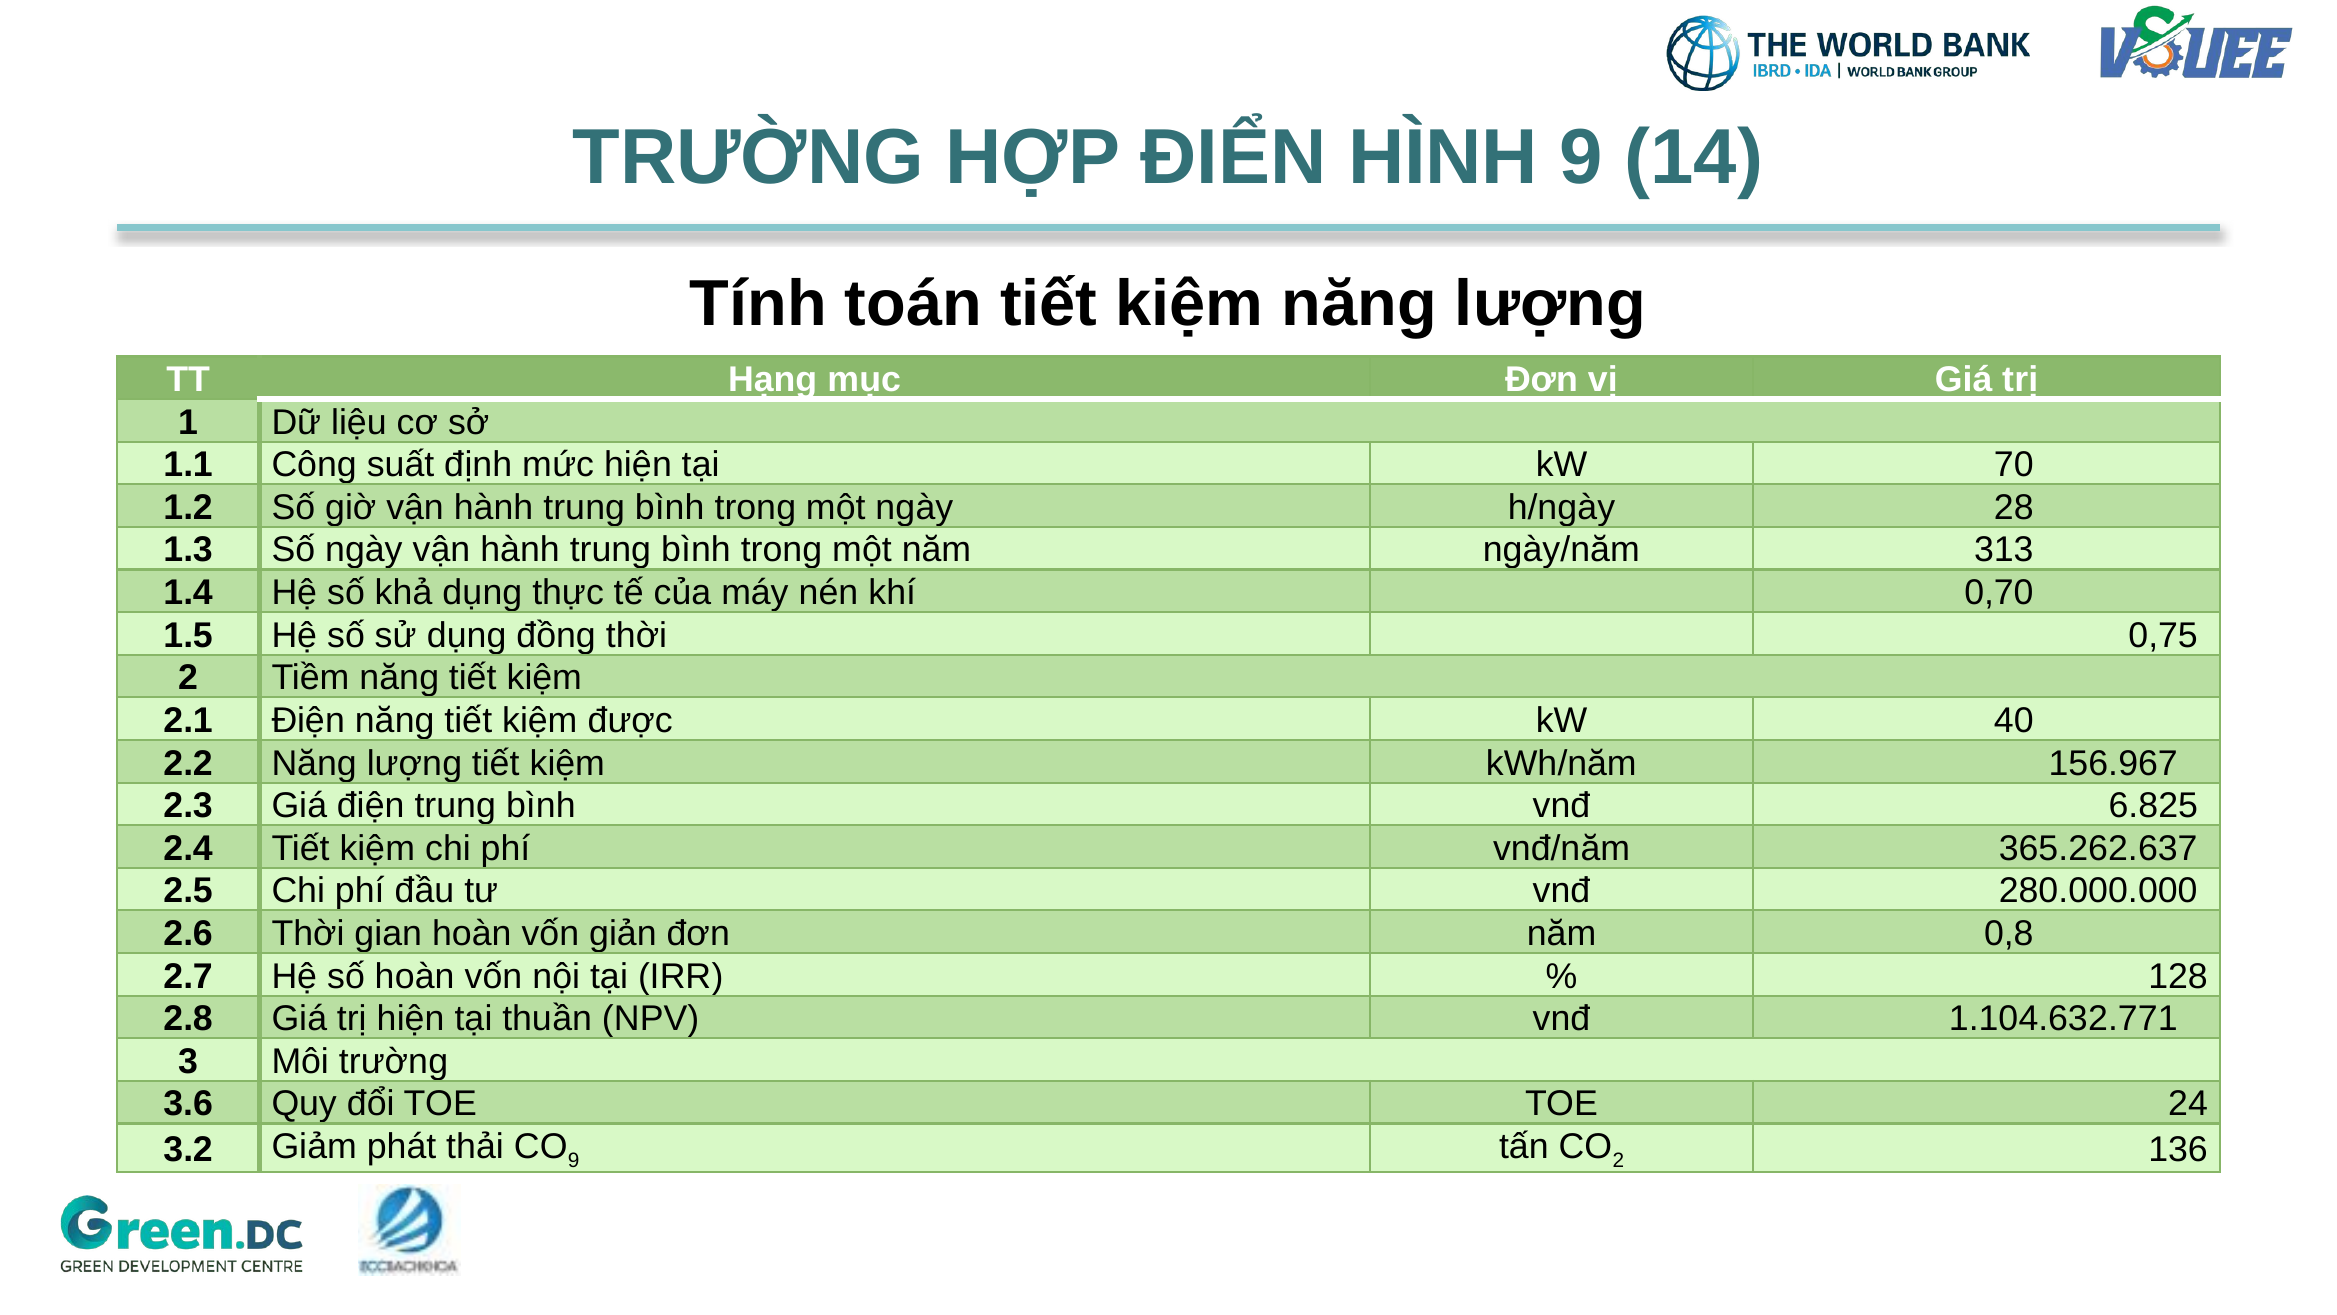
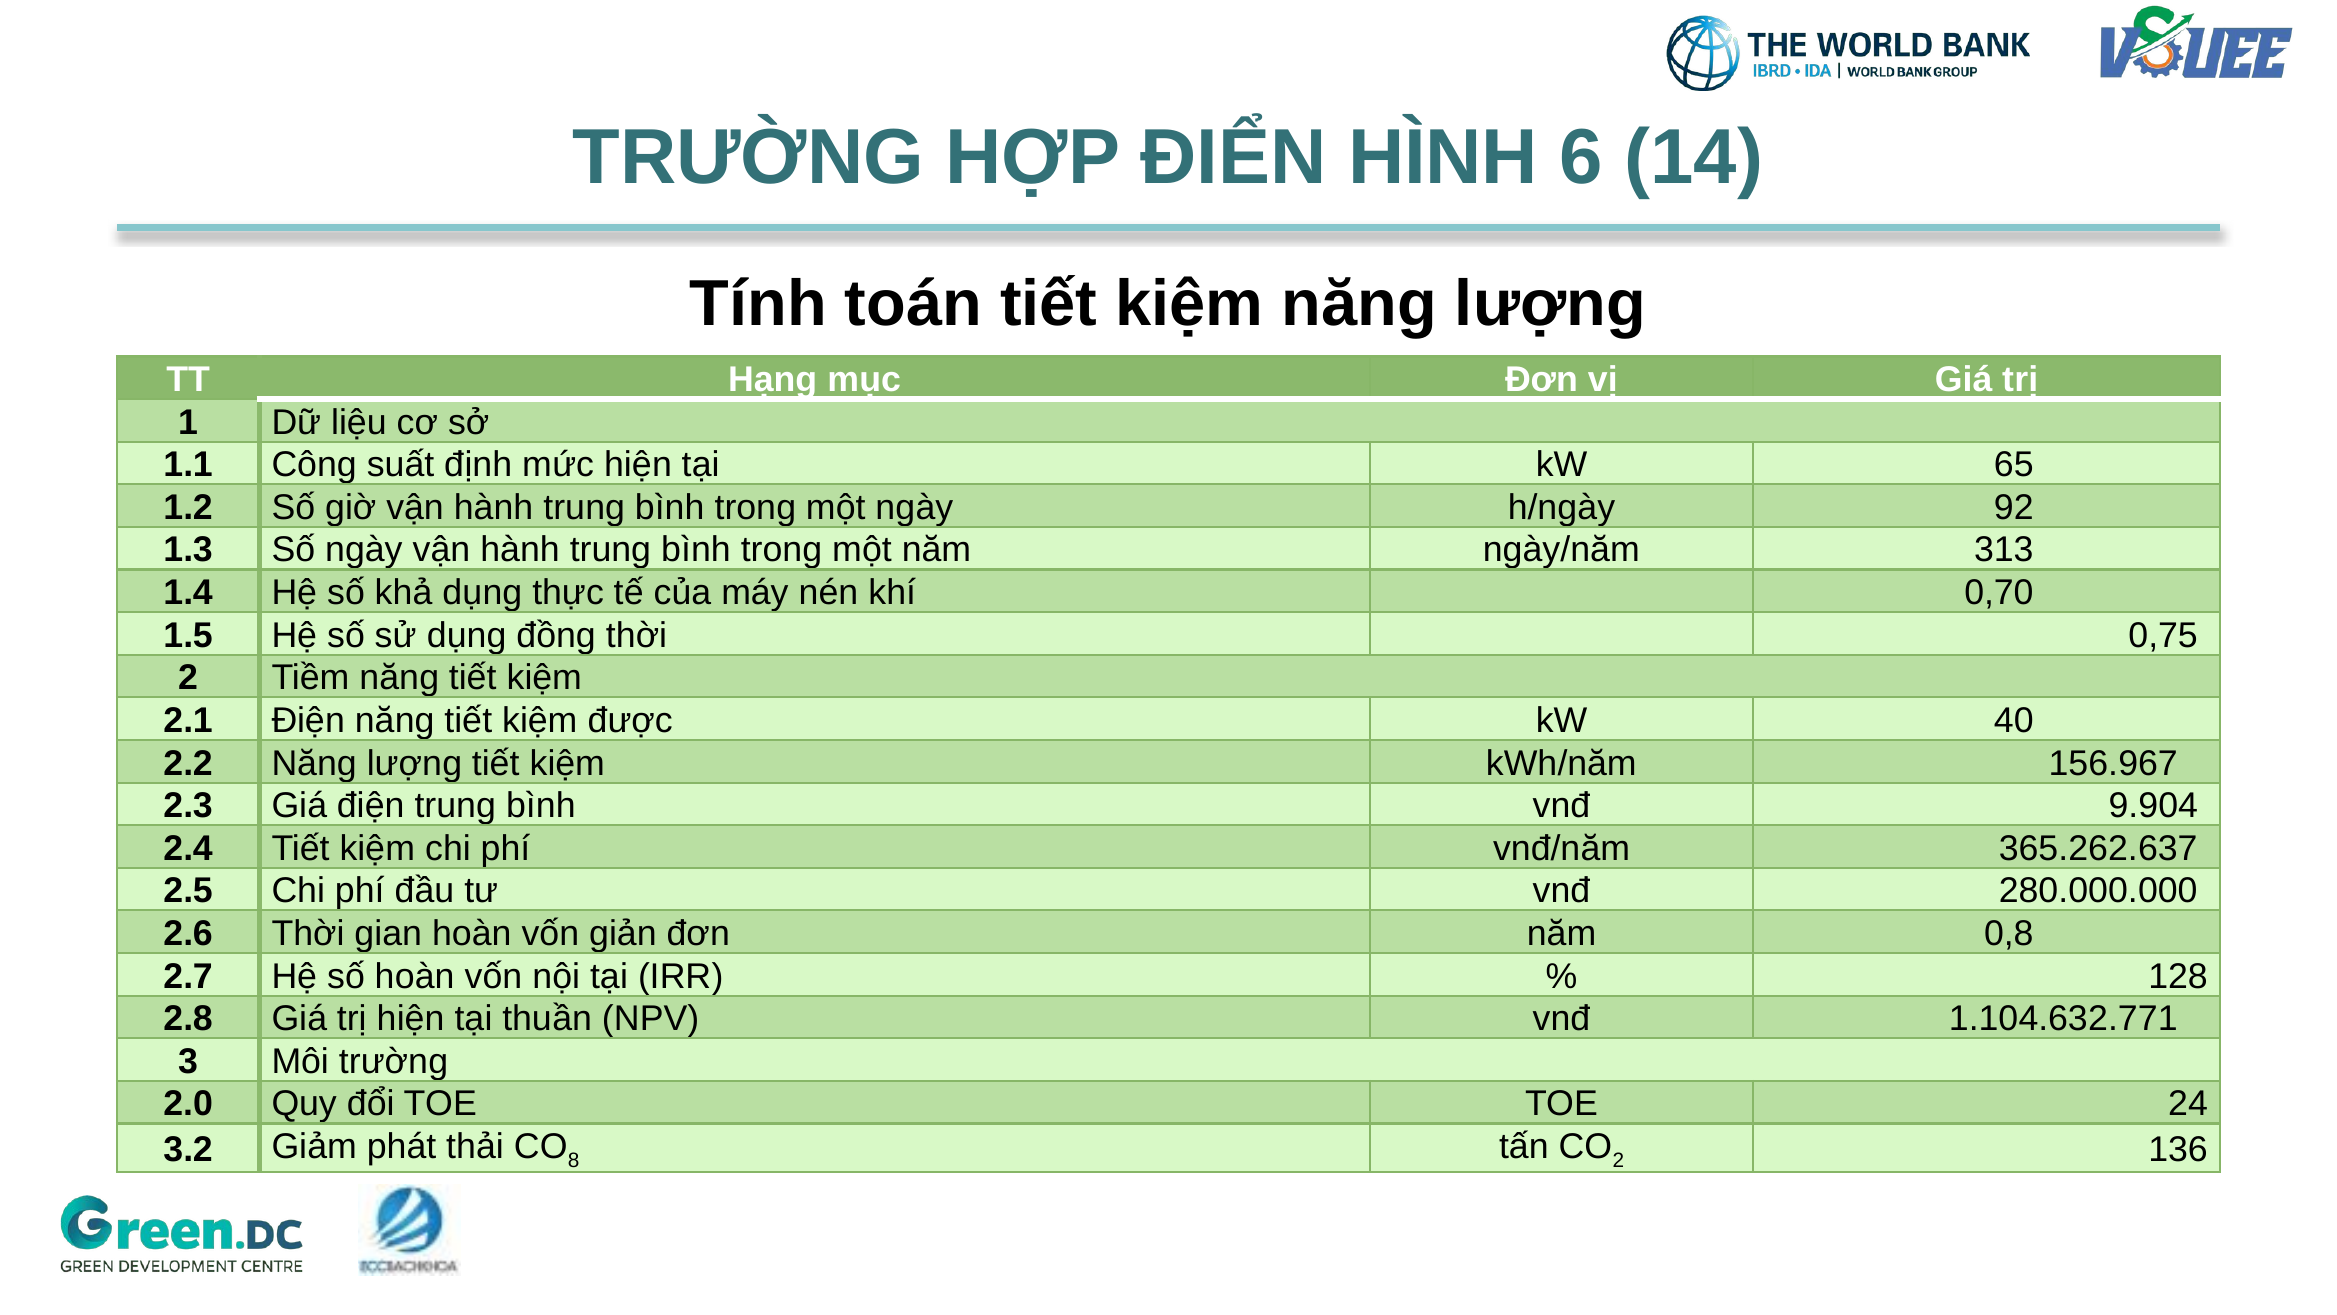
HÌNH 9: 9 -> 6
70: 70 -> 65
28: 28 -> 92
6.825: 6.825 -> 9.904
3.6: 3.6 -> 2.0
9 at (574, 1161): 9 -> 8
